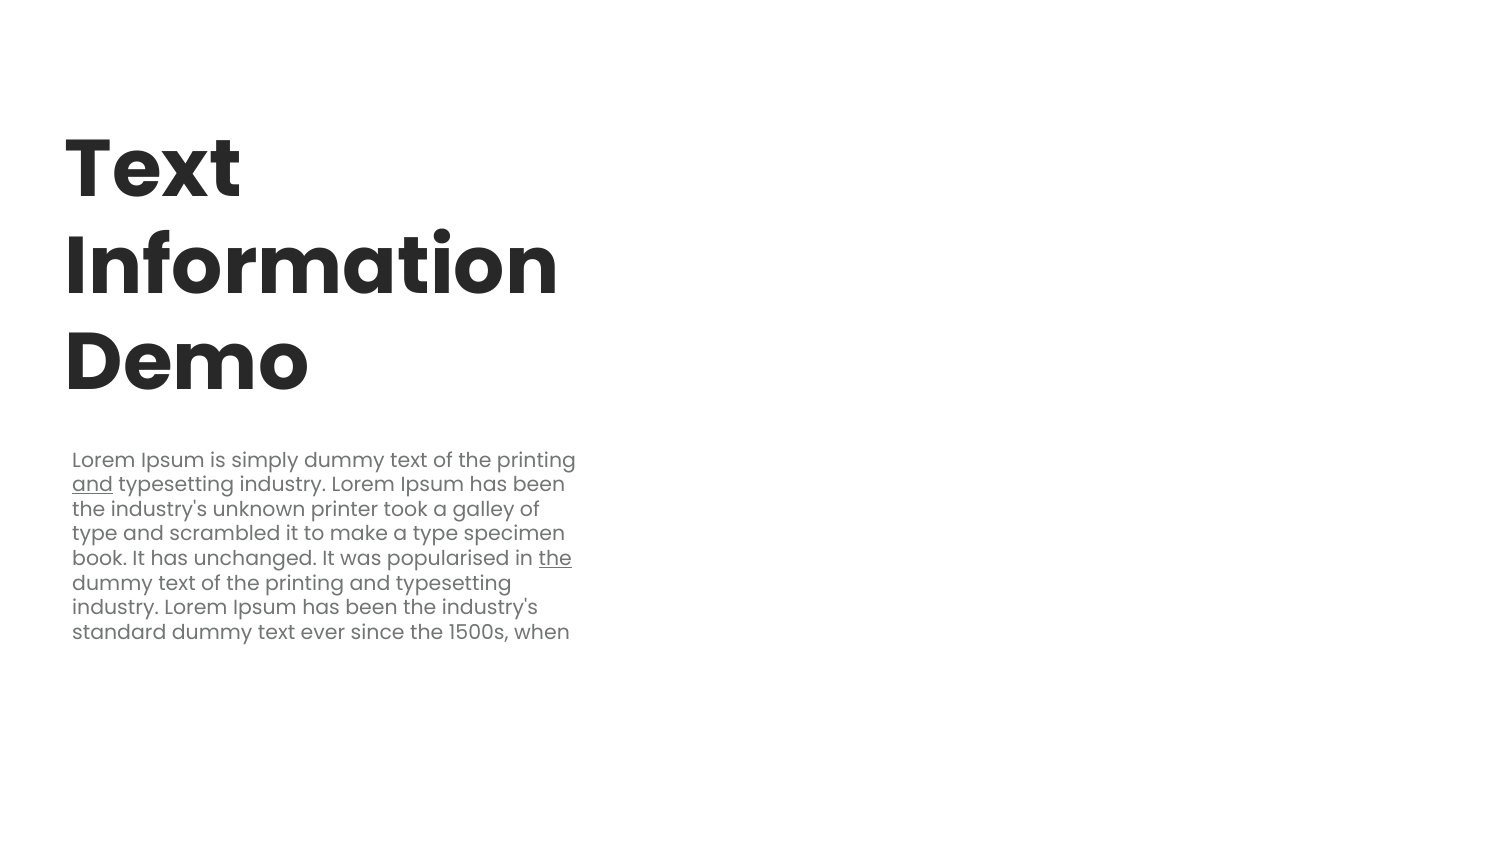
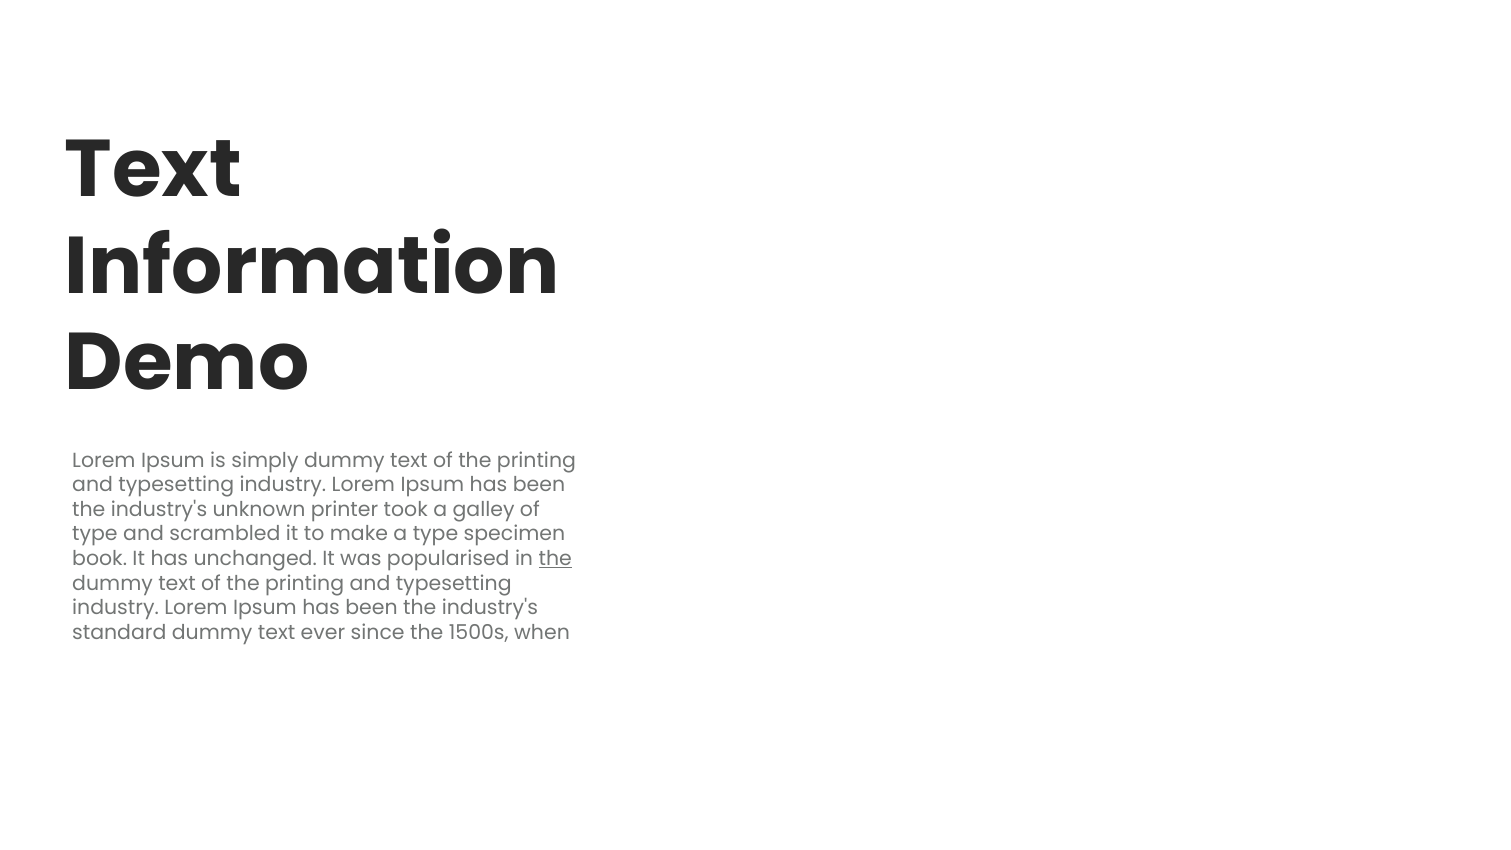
and at (93, 485) underline: present -> none
